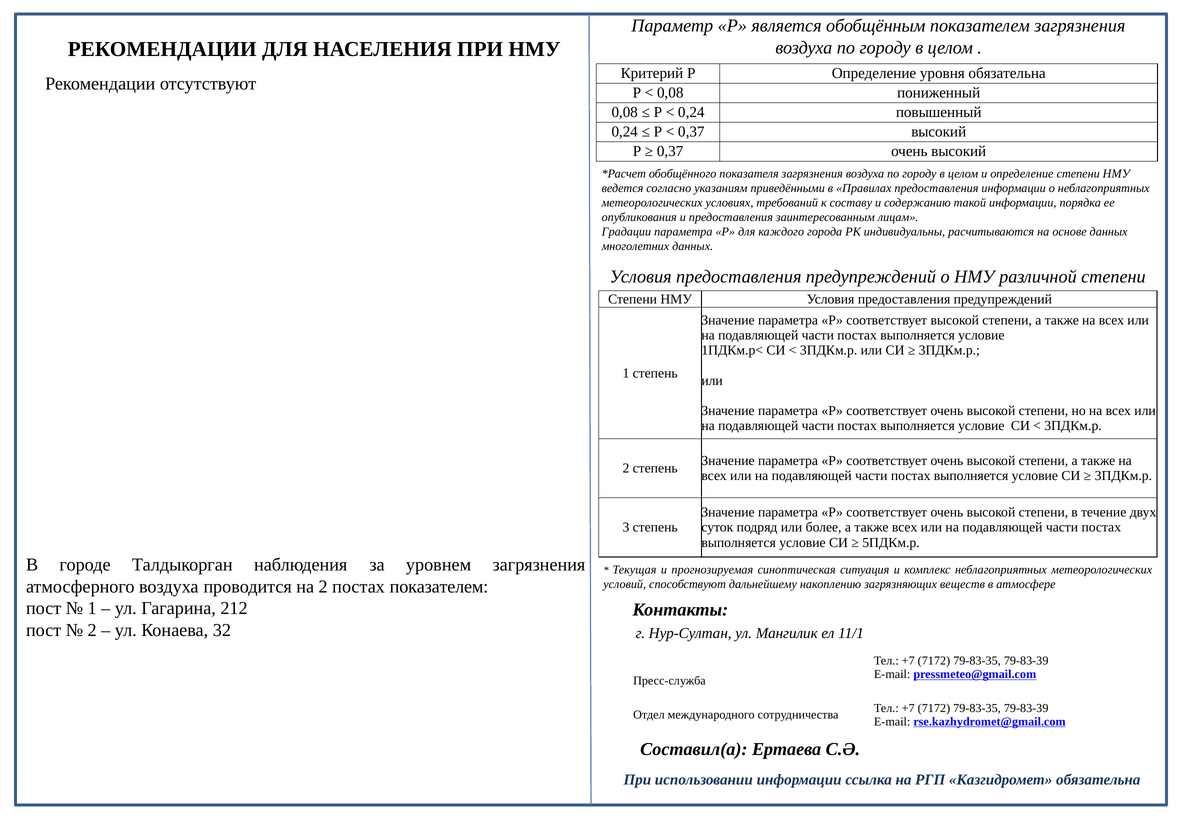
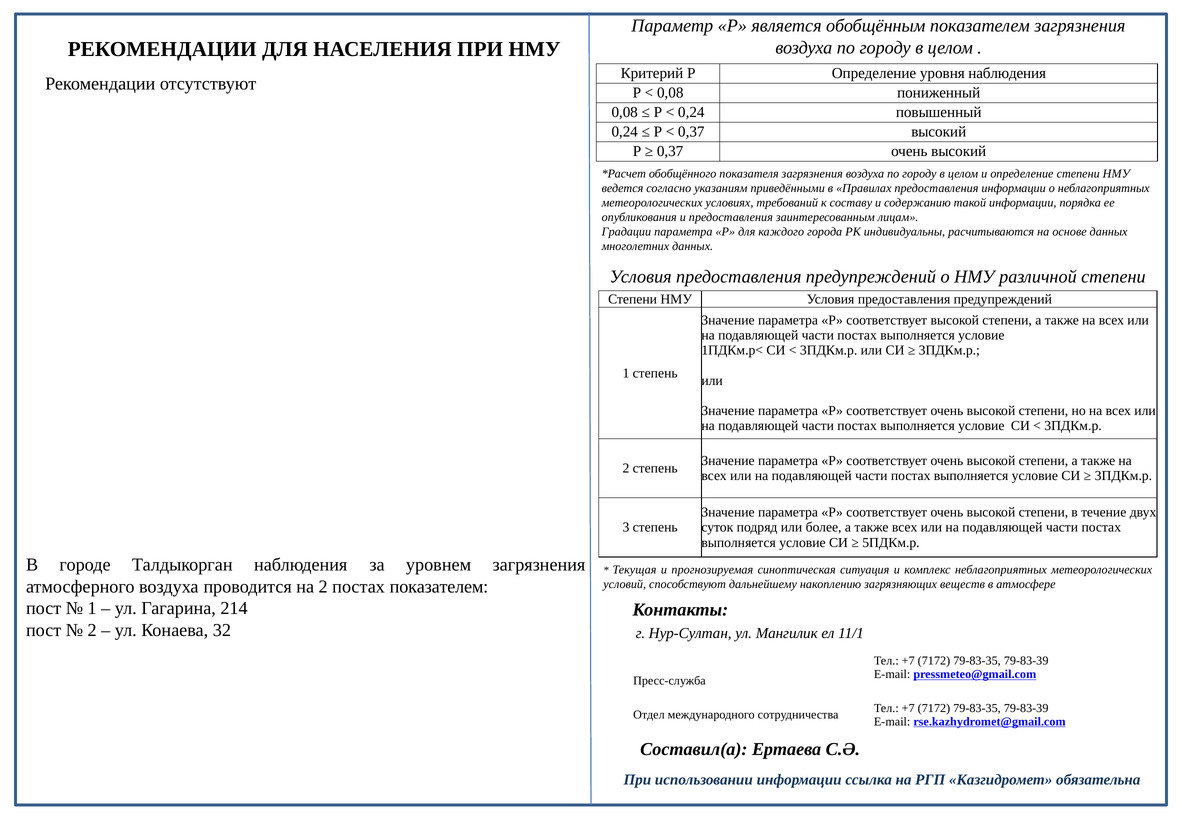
уровня обязательна: обязательна -> наблюдения
212: 212 -> 214
